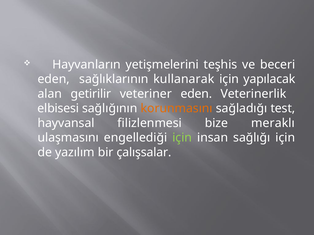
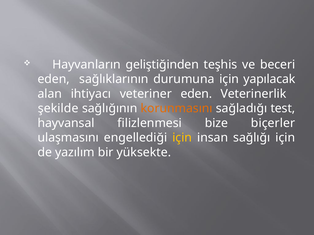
yetişmelerini: yetişmelerini -> geliştiğinden
kullanarak: kullanarak -> durumuna
getirilir: getirilir -> ihtiyacı
elbisesi: elbisesi -> şekilde
meraklı: meraklı -> biçerler
için at (182, 138) colour: light green -> yellow
çalışsalar: çalışsalar -> yüksekte
